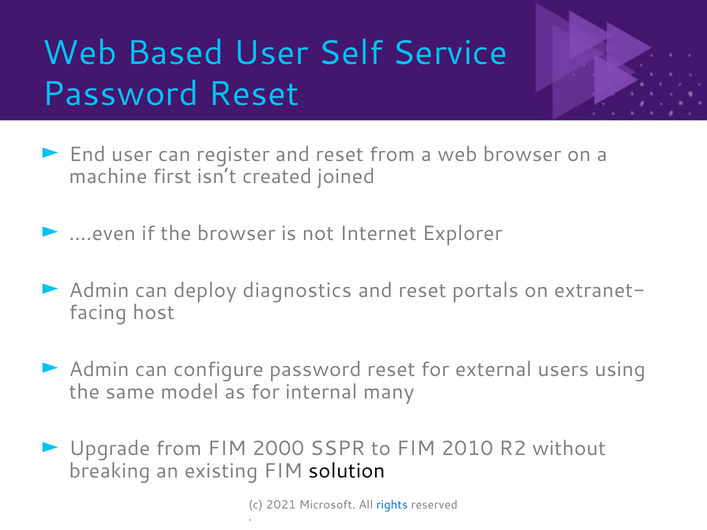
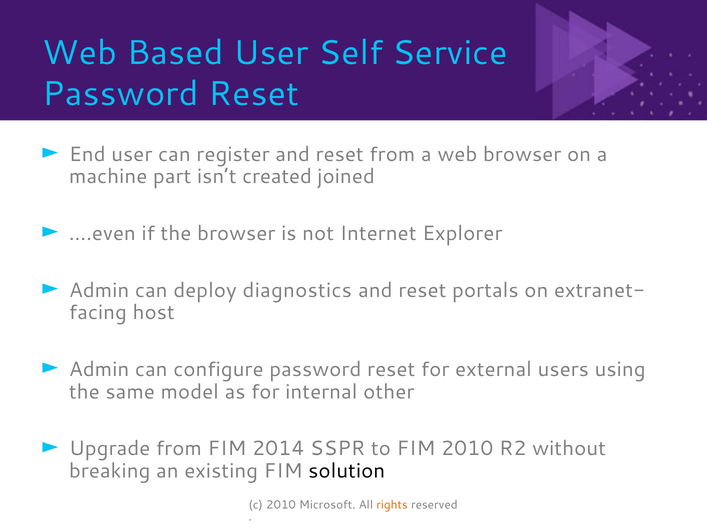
first: first -> part
many: many -> other
2000: 2000 -> 2014
c 2021: 2021 -> 2010
rights colour: blue -> orange
